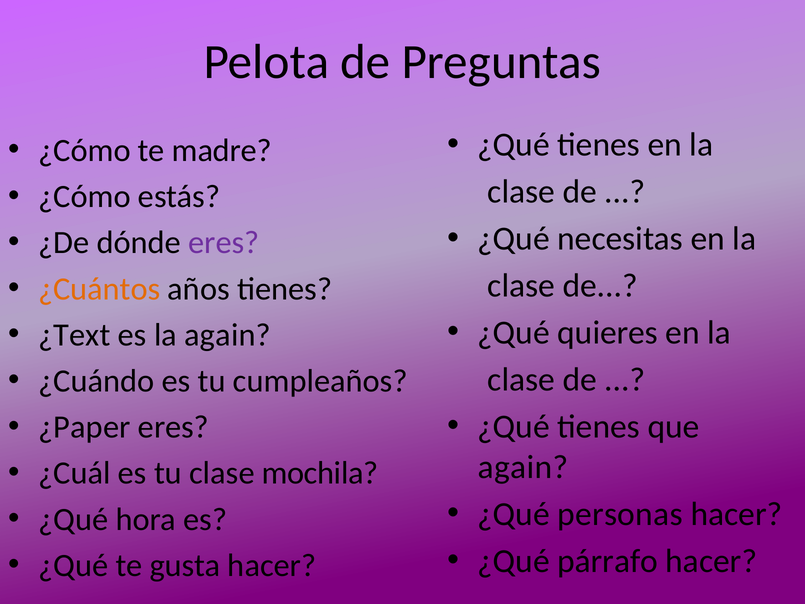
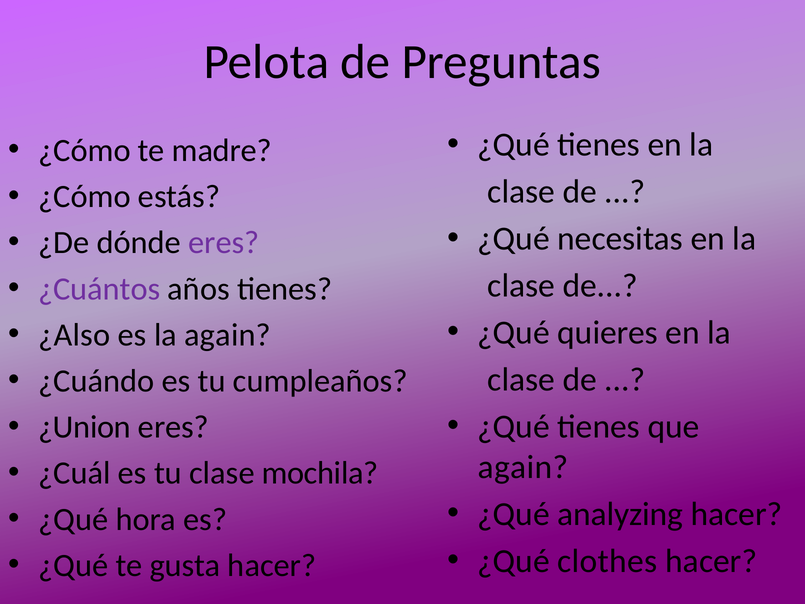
¿Cuántos colour: orange -> purple
¿Text: ¿Text -> ¿Also
¿Paper: ¿Paper -> ¿Union
personas: personas -> analyzing
párrafo: párrafo -> clothes
